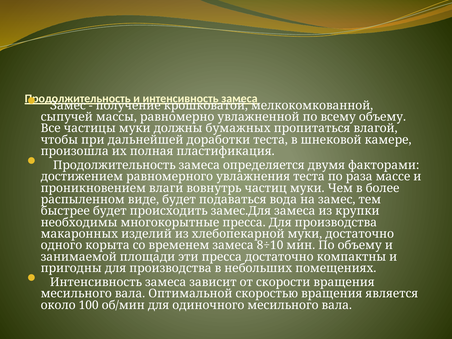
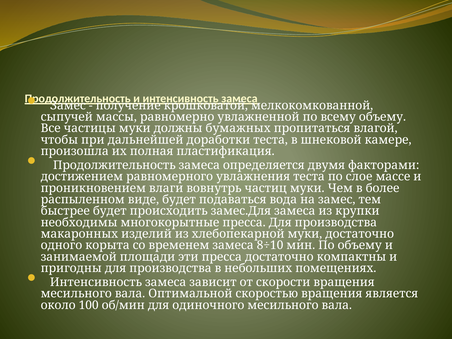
раза: раза -> слое
